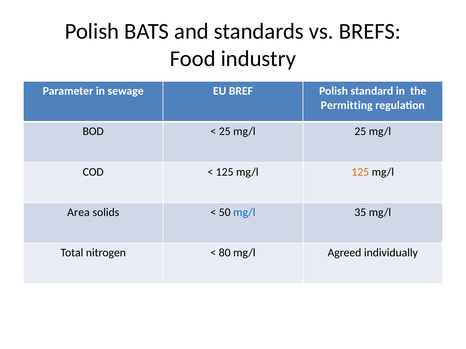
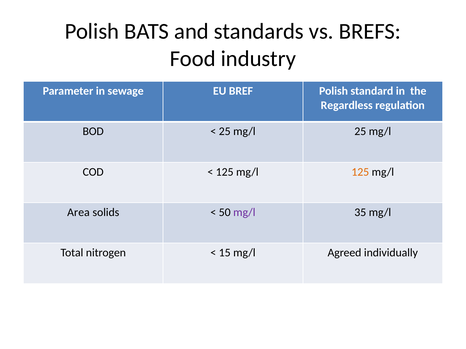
Permitting: Permitting -> Regardless
mg/l at (244, 213) colour: blue -> purple
80: 80 -> 15
